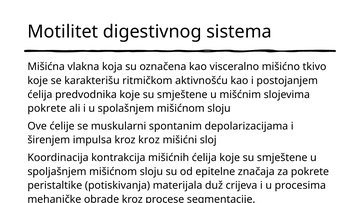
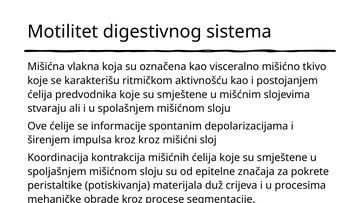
pokrete at (47, 108): pokrete -> stvaraju
muskularni: muskularni -> informacije
